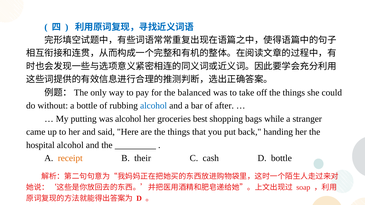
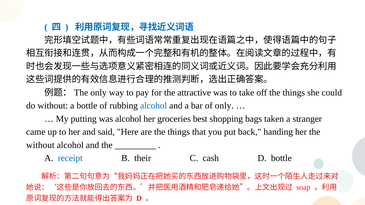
balanced: balanced -> attractive
of after: after -> only
while: while -> taken
hospital at (40, 145): hospital -> without
receipt colour: orange -> blue
